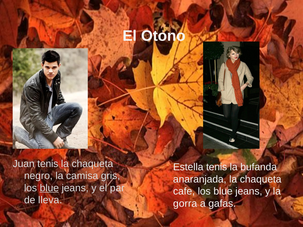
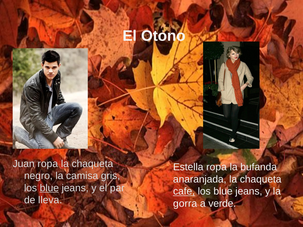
Juan tenis: tenis -> ropa
Estella tenis: tenis -> ropa
cafe underline: none -> present
gafas: gafas -> verde
